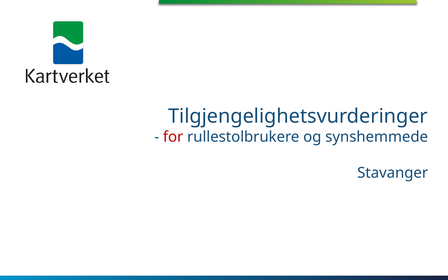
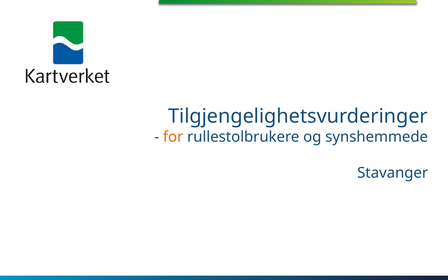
for colour: red -> orange
